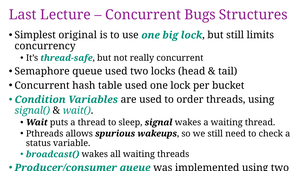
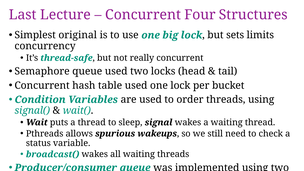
Bugs: Bugs -> Four
but still: still -> sets
